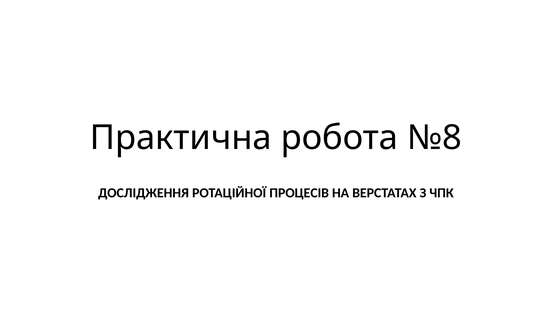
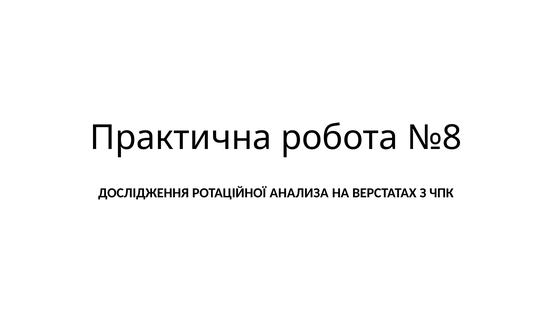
ПРОЦЕСІВ: ПРОЦЕСІВ -> АНАЛИЗА
